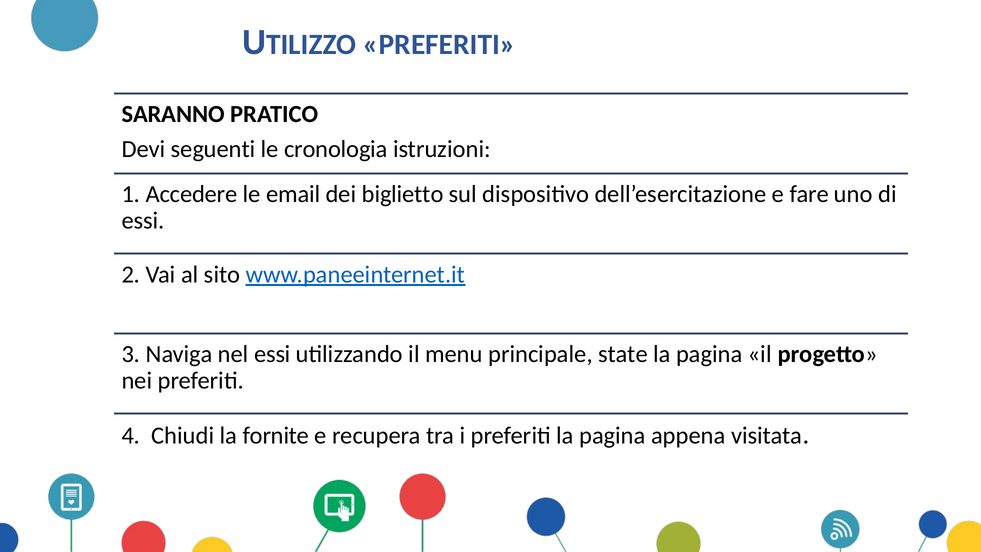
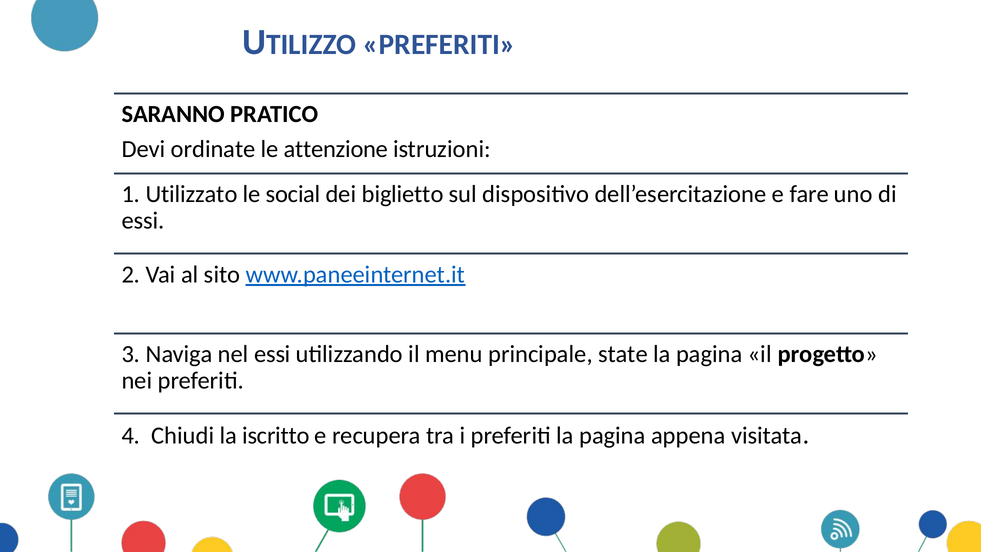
seguenti: seguenti -> ordinate
cronologia: cronologia -> attenzione
Accedere: Accedere -> Utilizzato
email: email -> social
fornite: fornite -> iscritto
